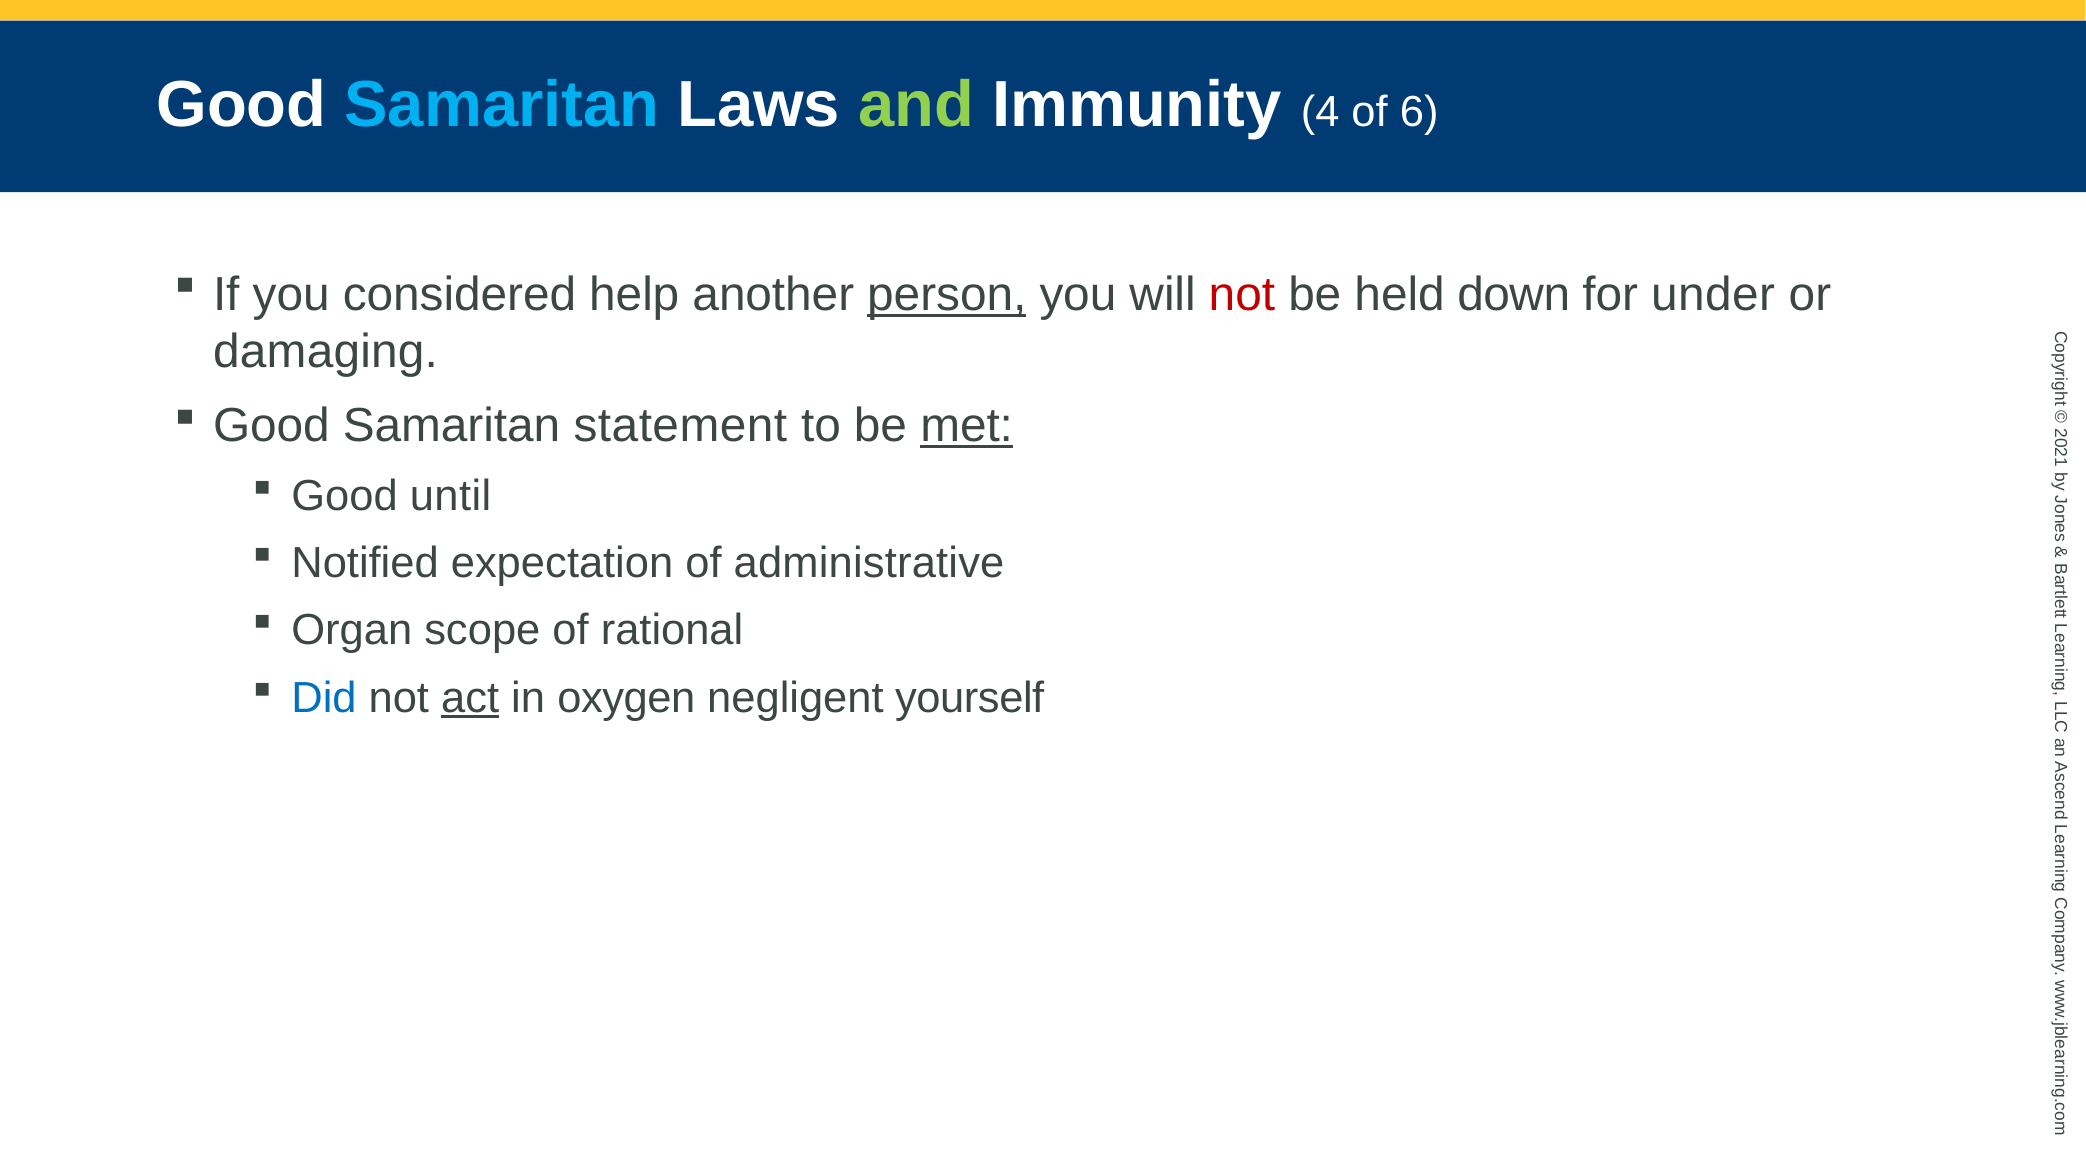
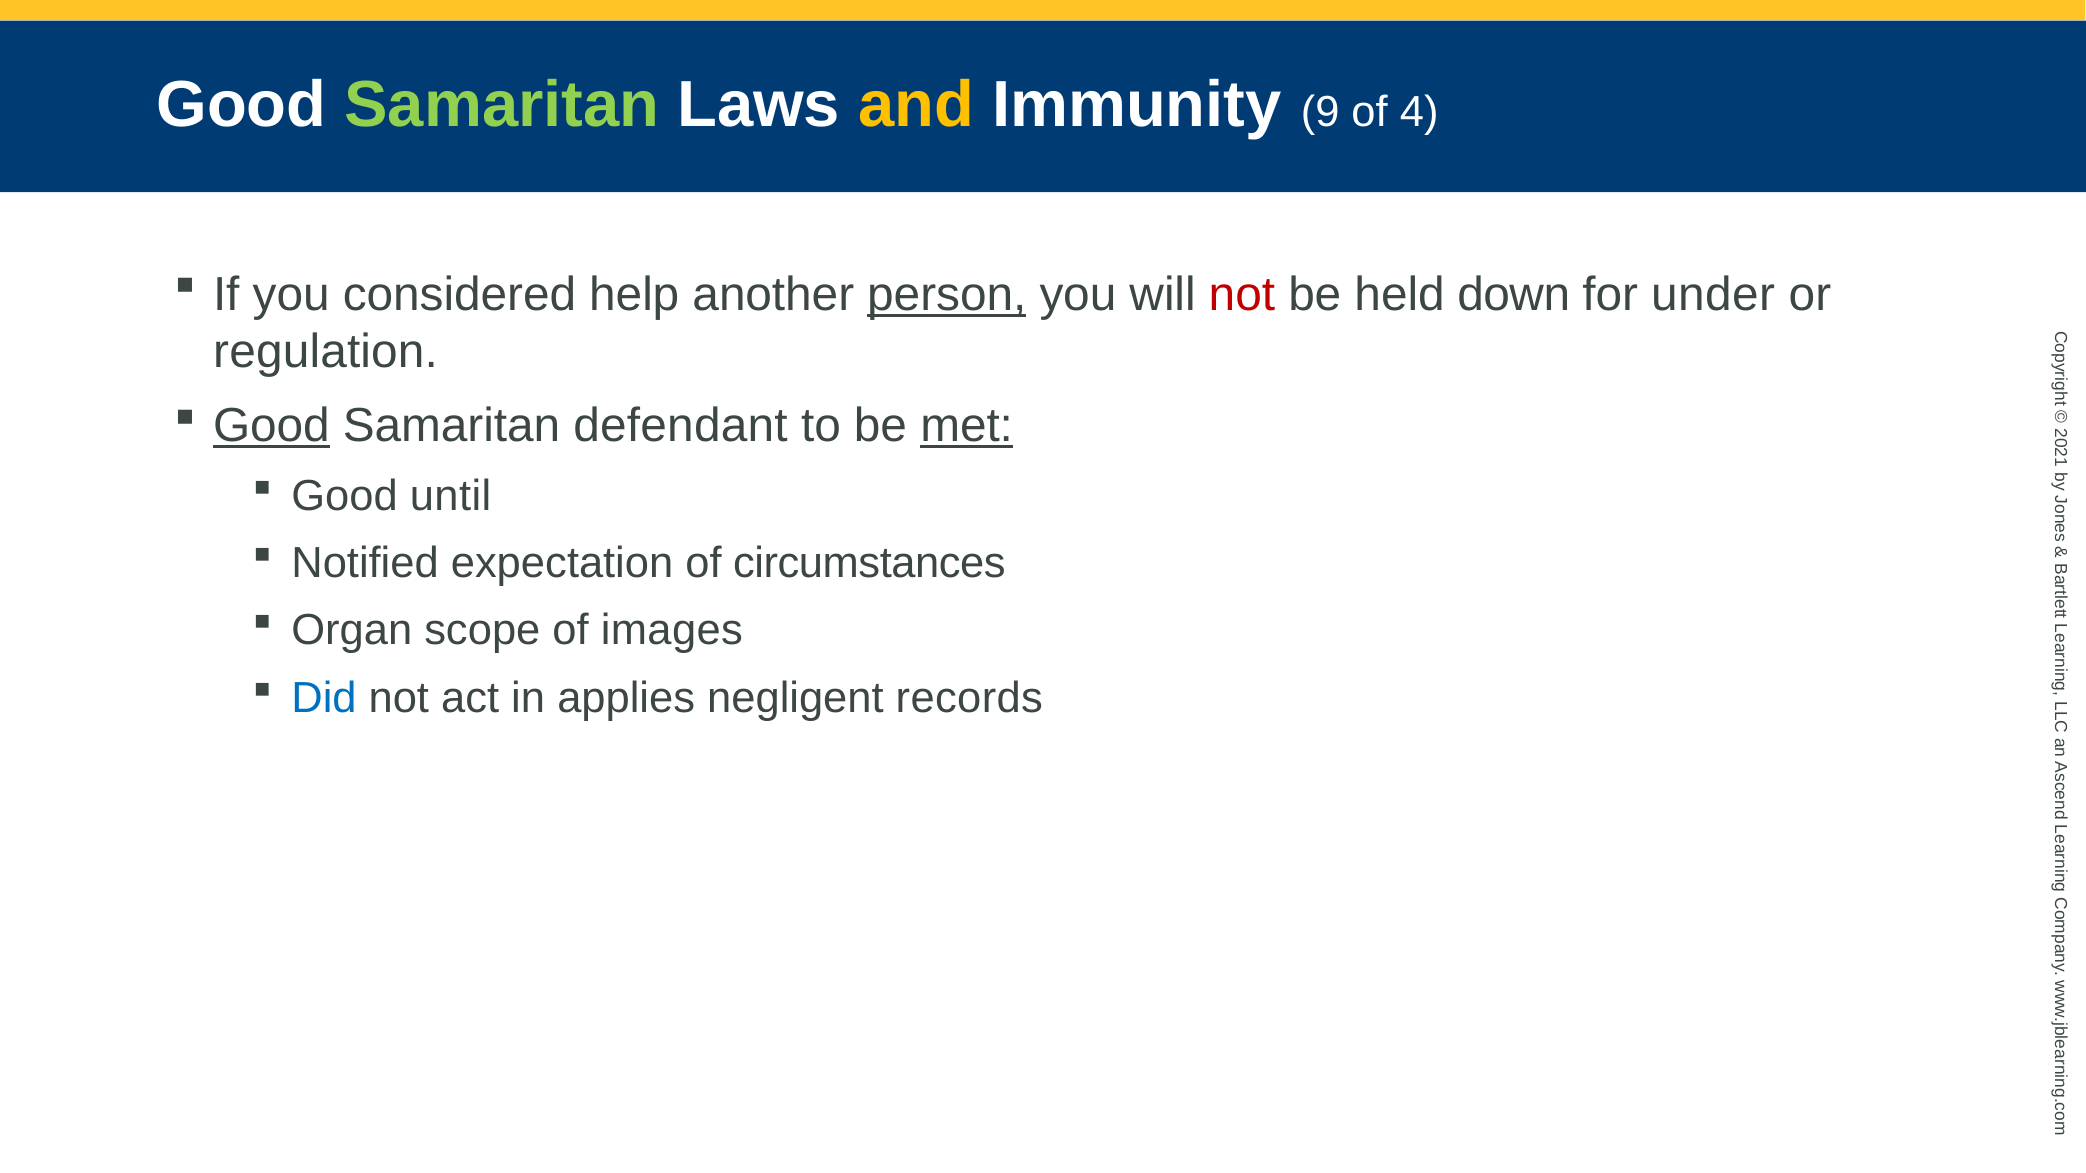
Samaritan at (502, 105) colour: light blue -> light green
and colour: light green -> yellow
4: 4 -> 9
6: 6 -> 4
damaging: damaging -> regulation
Good at (271, 426) underline: none -> present
statement: statement -> defendant
administrative: administrative -> circumstances
rational: rational -> images
act underline: present -> none
oxygen: oxygen -> applies
yourself: yourself -> records
